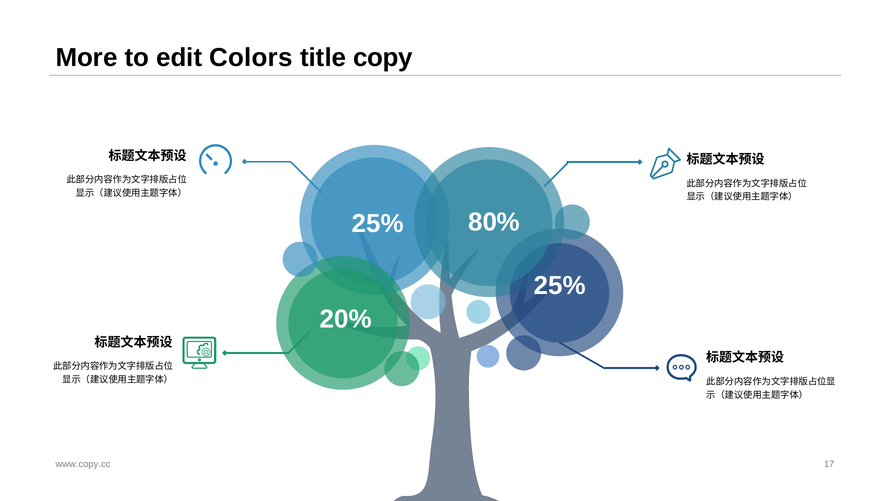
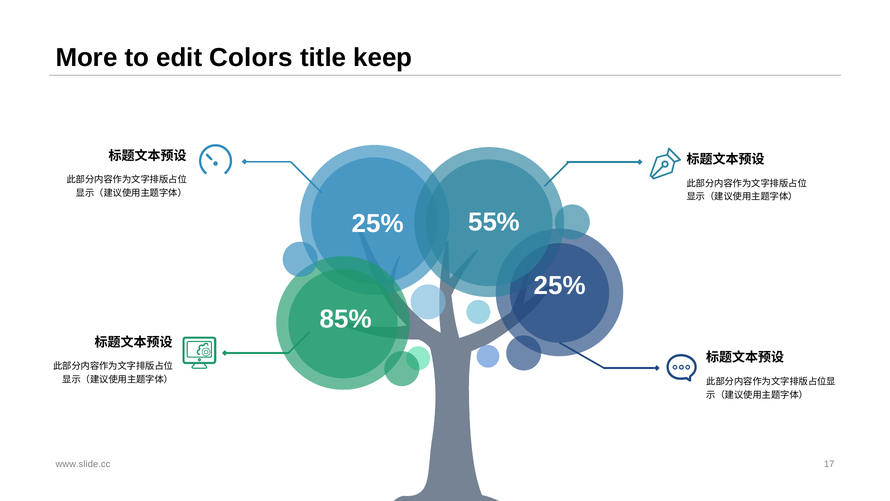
copy: copy -> keep
80%: 80% -> 55%
20%: 20% -> 85%
www.copy.cc: www.copy.cc -> www.slide.cc
